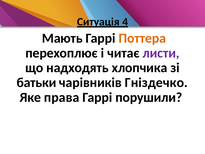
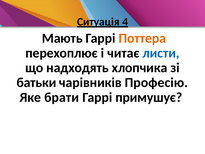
листи colour: purple -> blue
Гніздечко: Гніздечко -> Професію
права: права -> брати
порушили: порушили -> примушує
